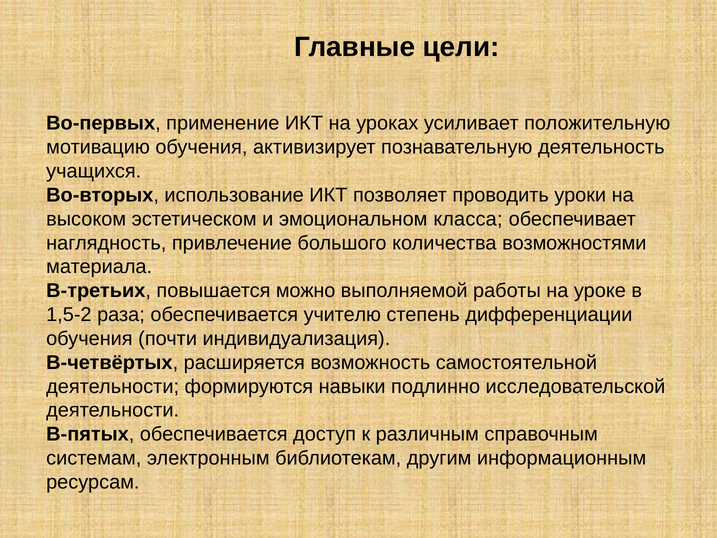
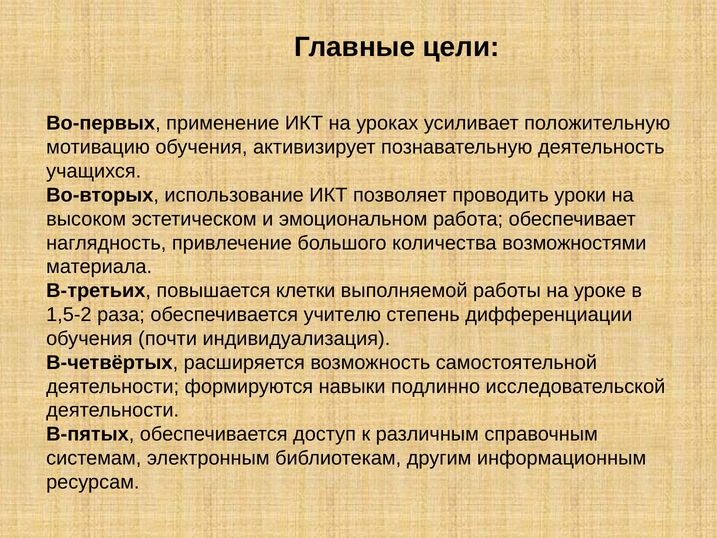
класса: класса -> работа
можно: можно -> клетки
